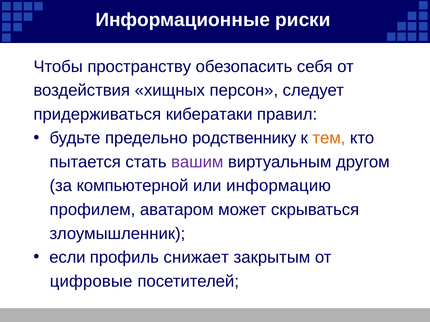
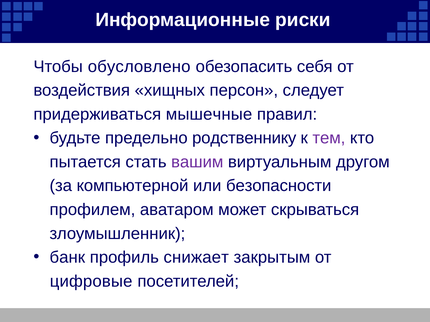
пространству: пространству -> обусловлено
кибератаки: кибератаки -> мышечные
тем colour: orange -> purple
информацию: информацию -> безопасности
если: если -> банк
